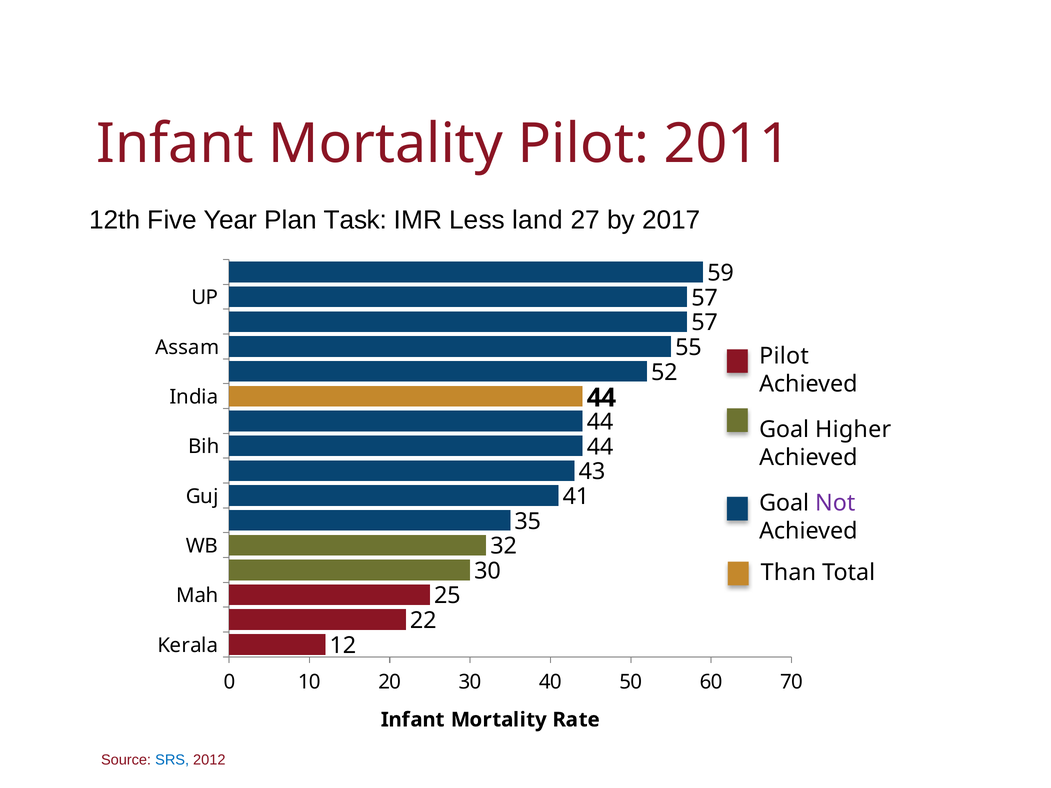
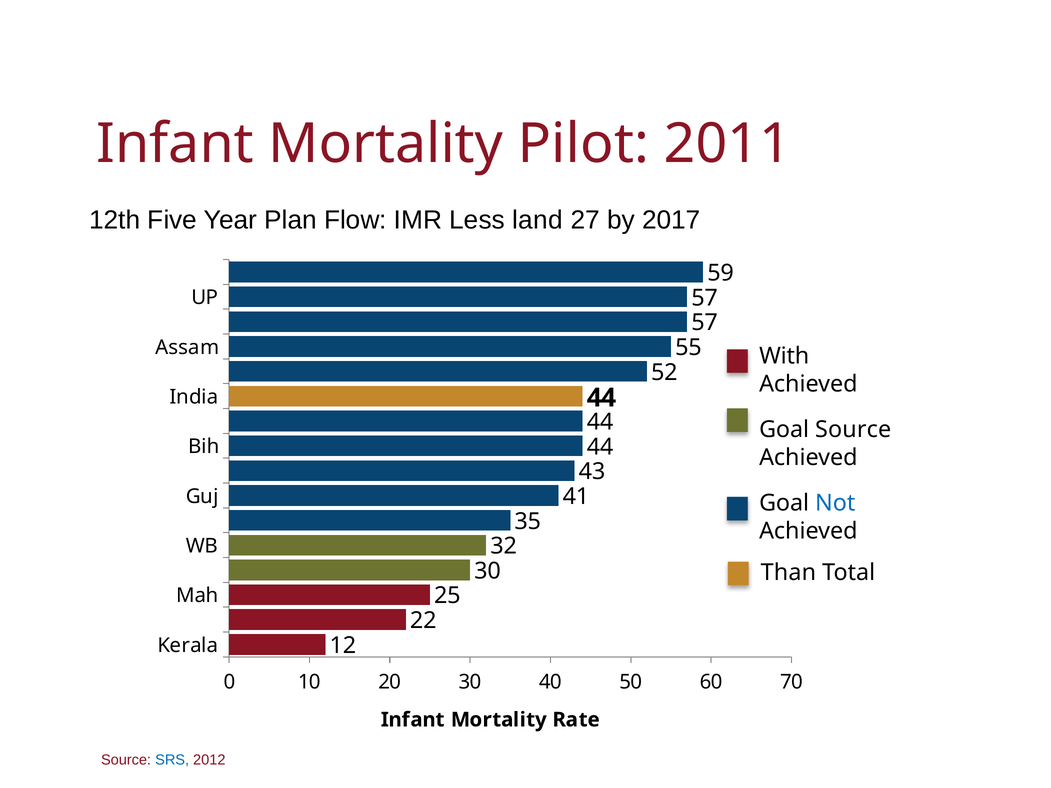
Task: Task -> Flow
Pilot at (784, 356): Pilot -> With
Goal Higher: Higher -> Source
Not colour: purple -> blue
